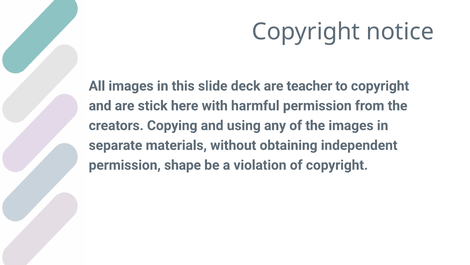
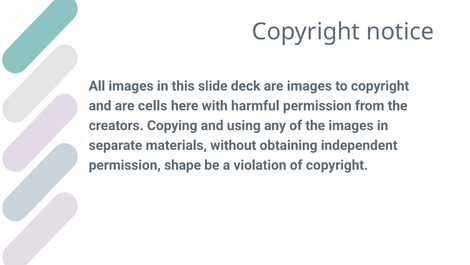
are teacher: teacher -> images
stick: stick -> cells
